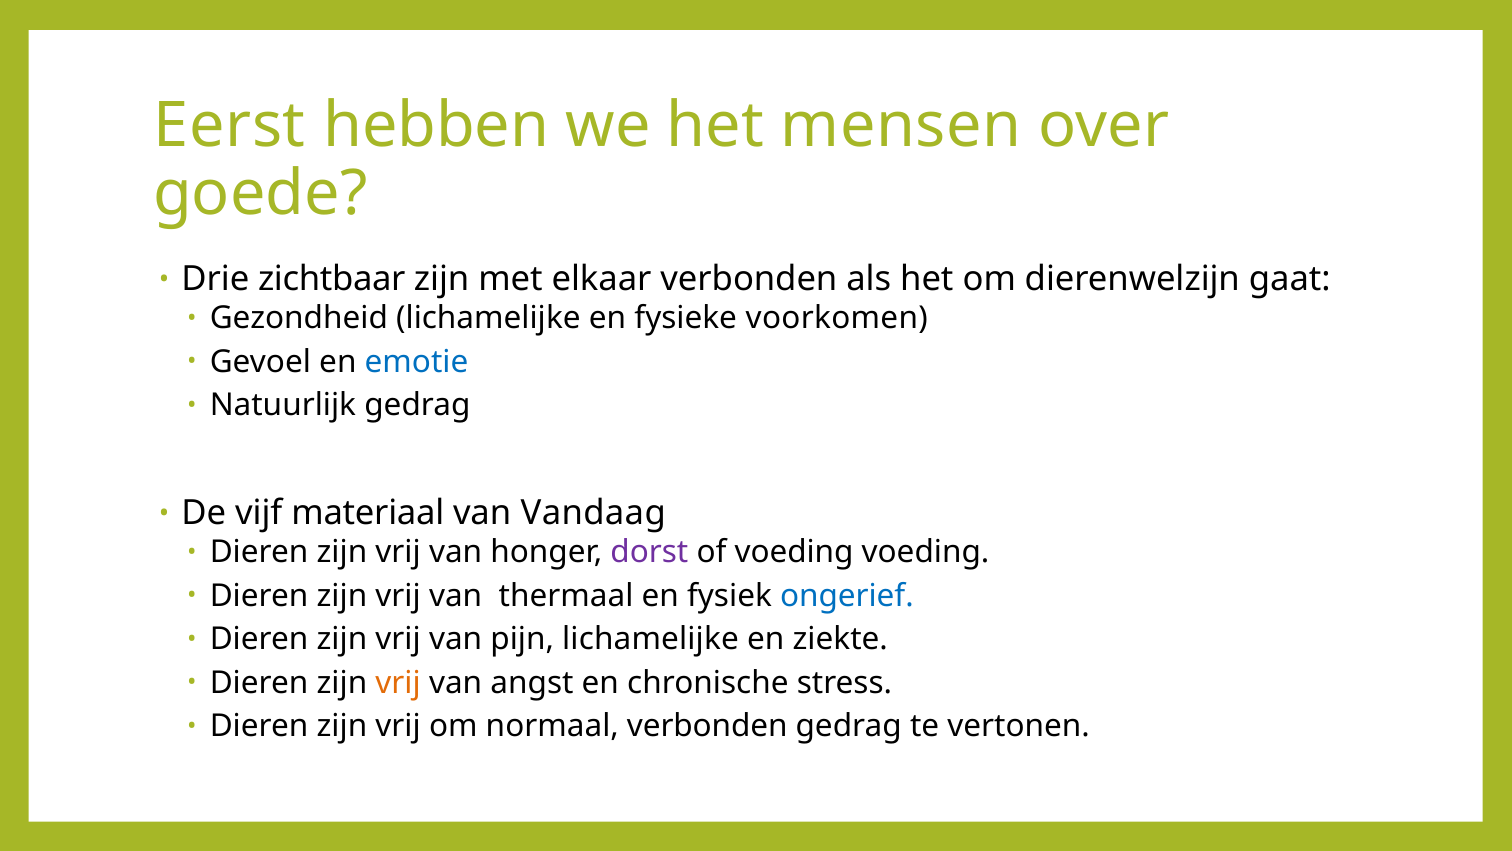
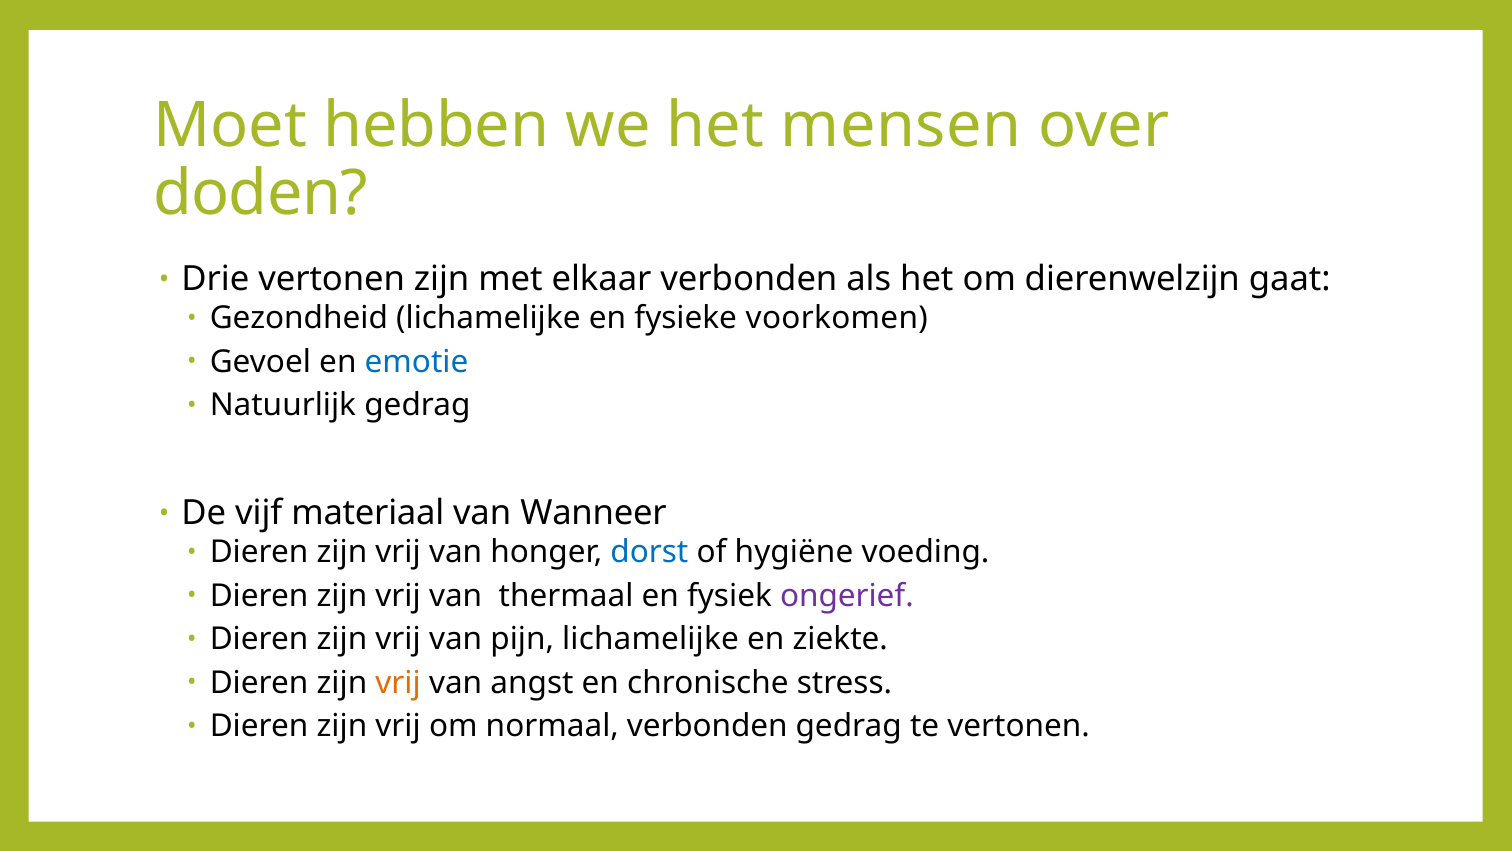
Eerst: Eerst -> Moet
goede: goede -> doden
Drie zichtbaar: zichtbaar -> vertonen
Vandaag: Vandaag -> Wanneer
dorst colour: purple -> blue
of voeding: voeding -> hygiëne
ongerief colour: blue -> purple
